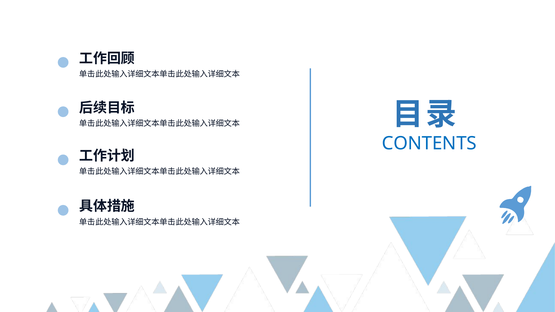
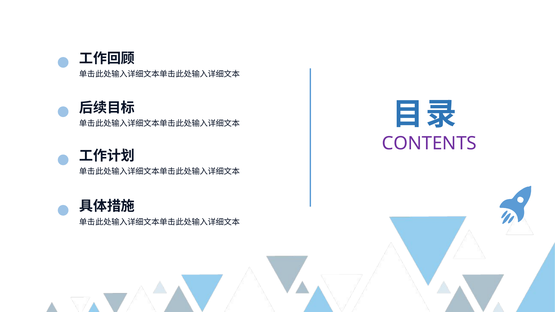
CONTENTS colour: blue -> purple
